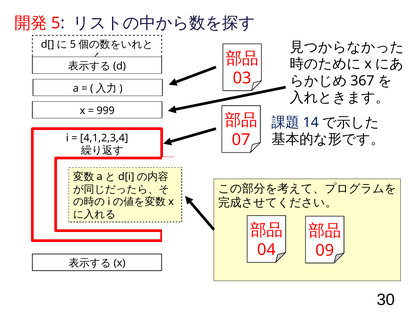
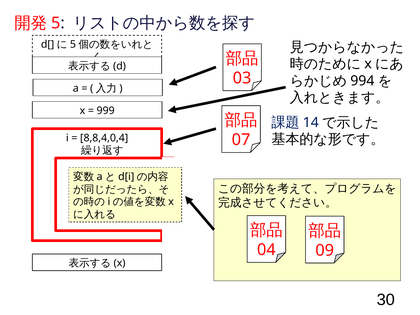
367: 367 -> 994
4,1,2,3,4: 4,1,2,3,4 -> 8,8,4,0,4
